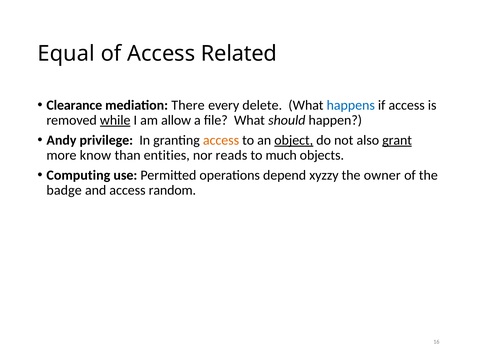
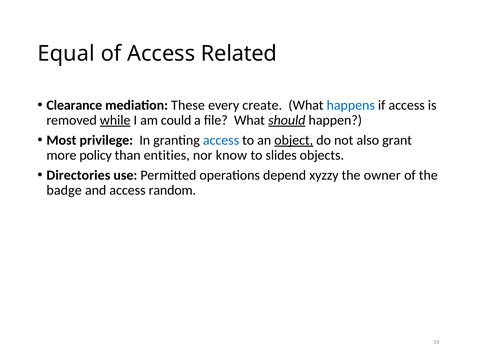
There: There -> These
delete: delete -> create
allow: allow -> could
should underline: none -> present
Andy: Andy -> Most
access at (221, 140) colour: orange -> blue
grant underline: present -> none
know: know -> policy
reads: reads -> know
much: much -> slides
Computing: Computing -> Directories
